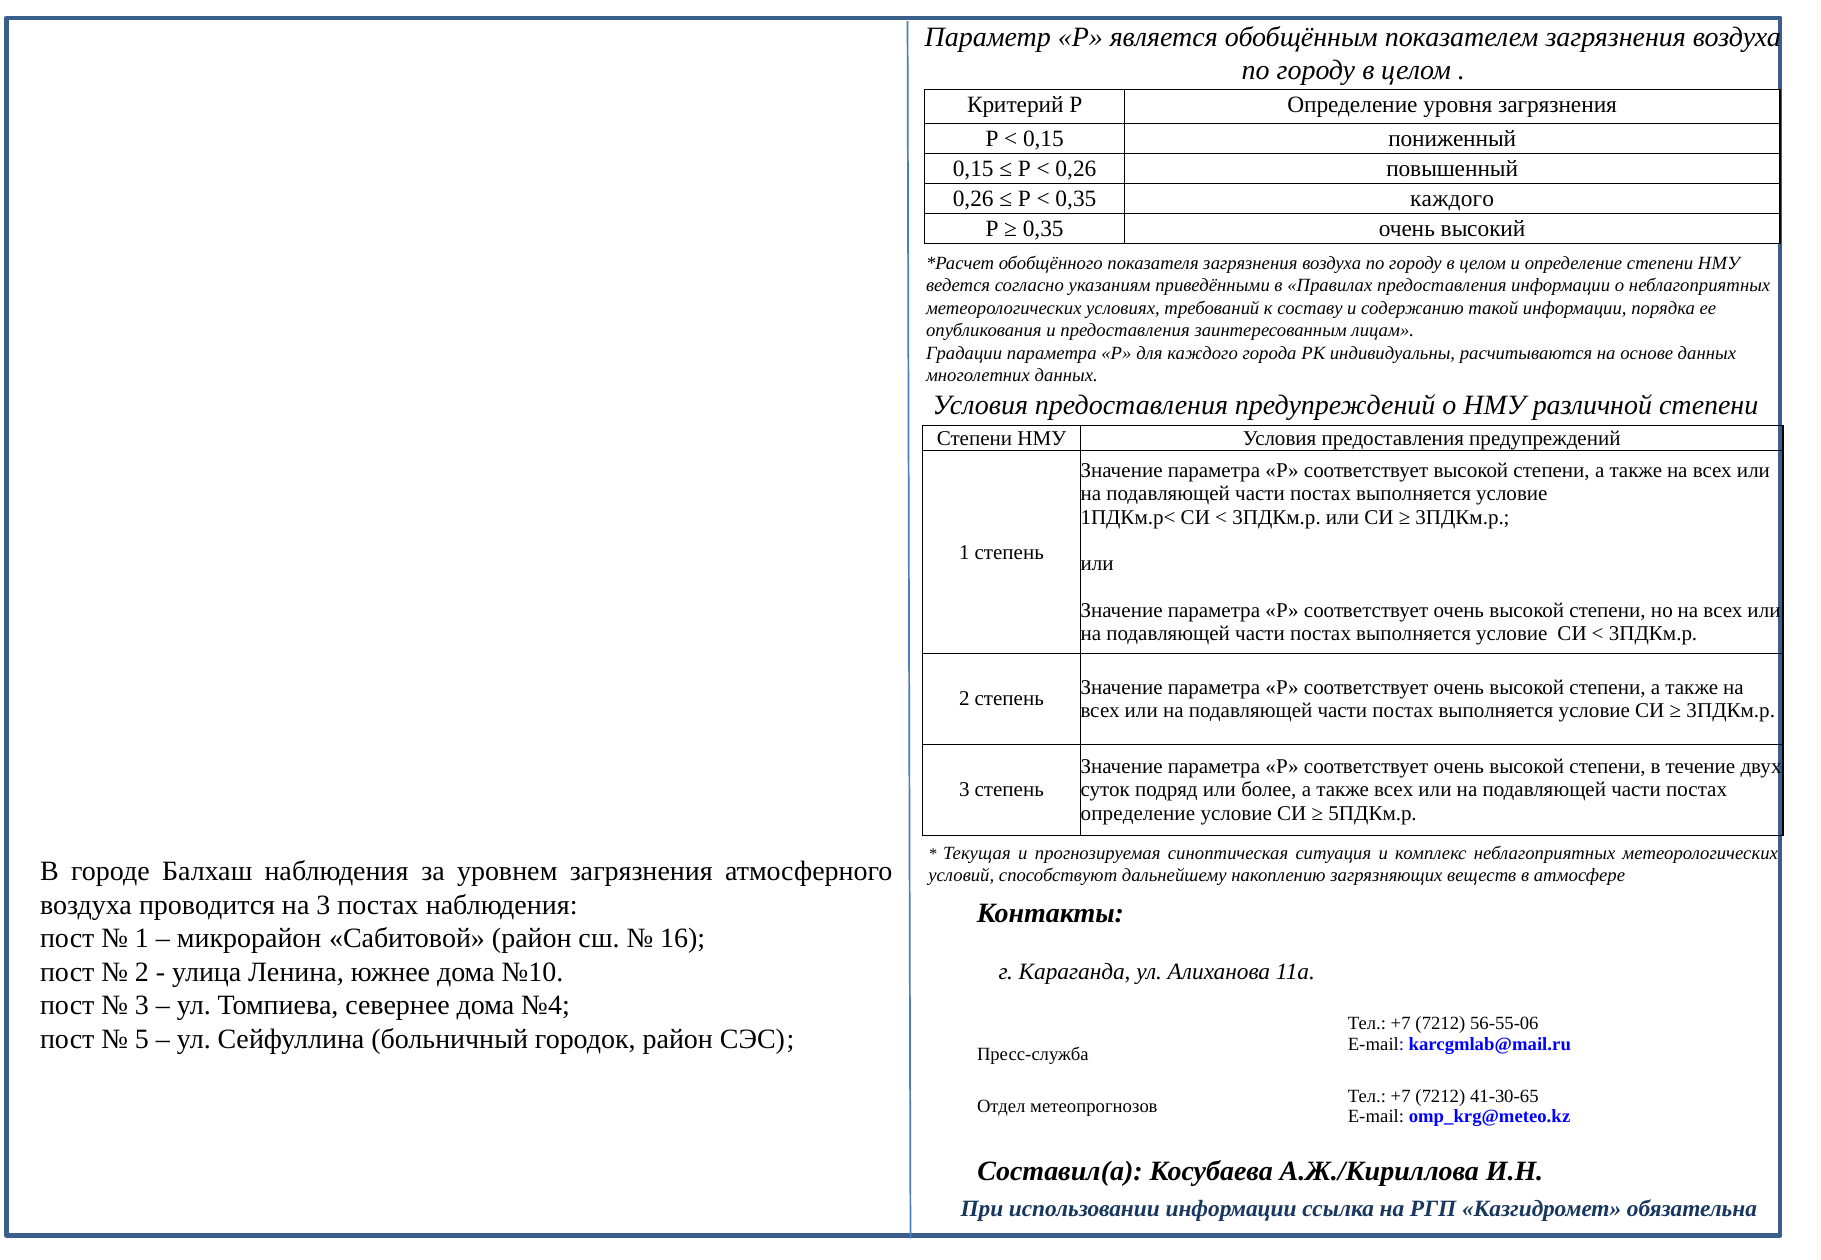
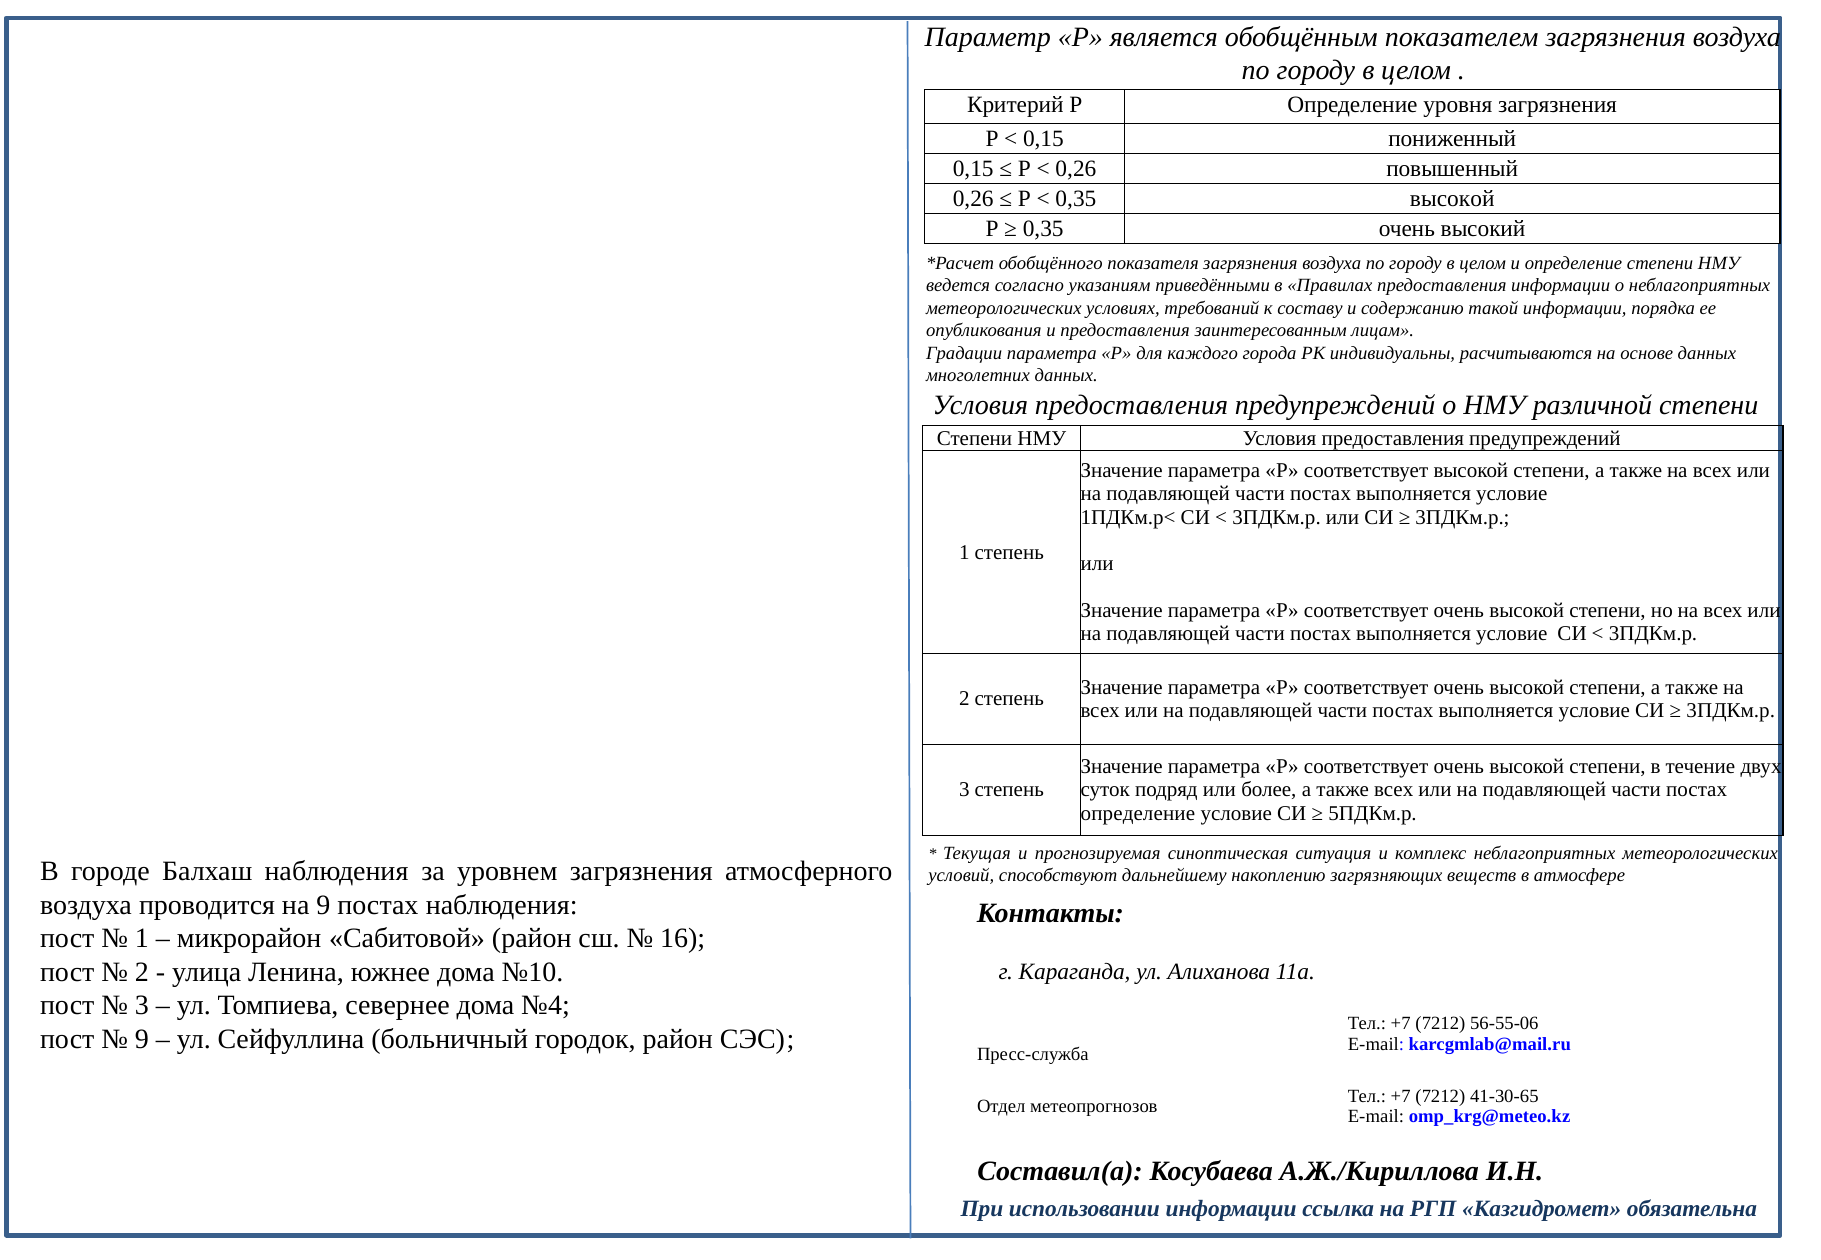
0,35 каждого: каждого -> высокой
на 3: 3 -> 9
5 at (142, 1040): 5 -> 9
